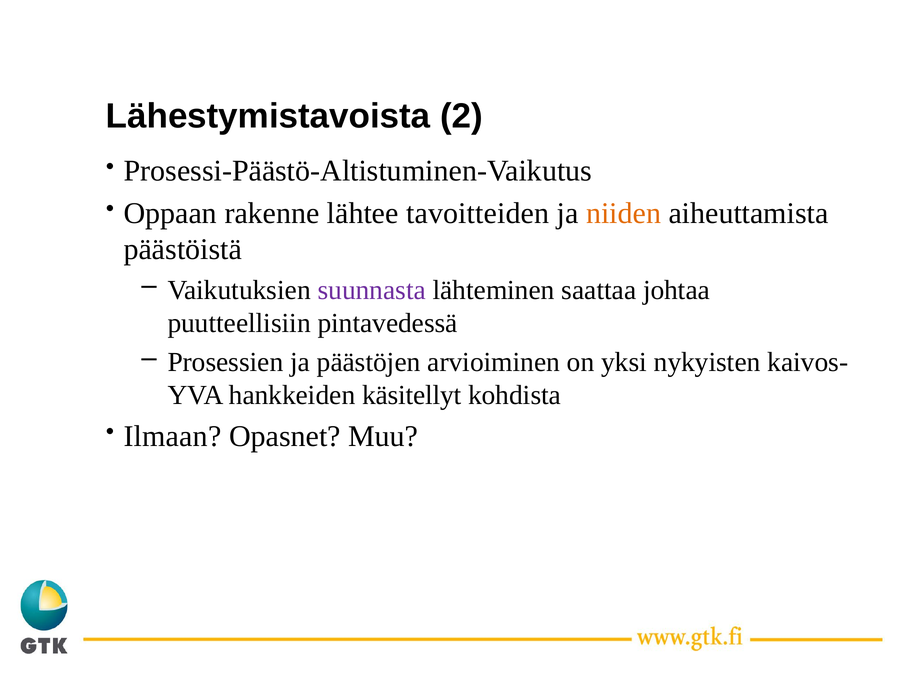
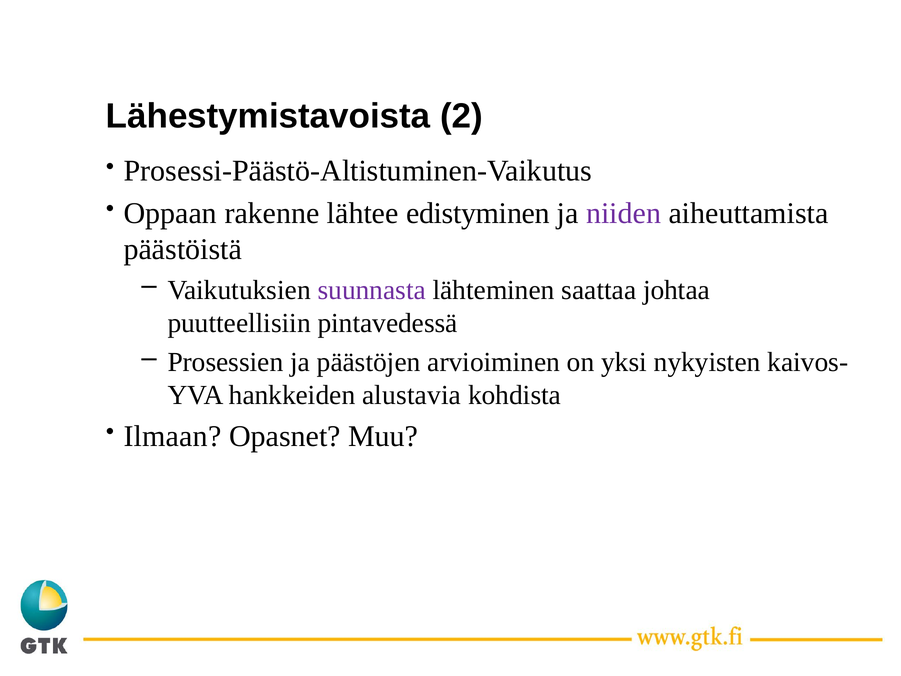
tavoitteiden: tavoitteiden -> edistyminen
niiden colour: orange -> purple
käsitellyt: käsitellyt -> alustavia
